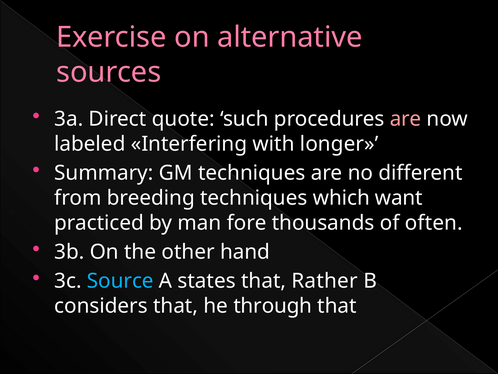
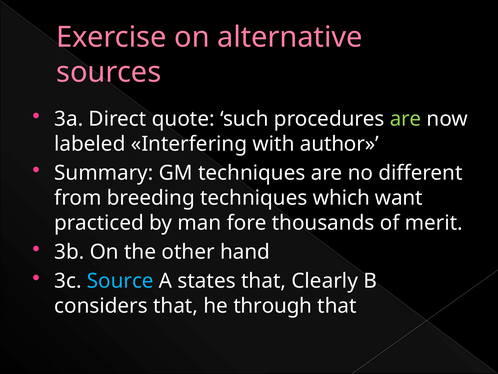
are at (406, 119) colour: pink -> light green
longer: longer -> author
often: often -> merit
Rather: Rather -> Clearly
